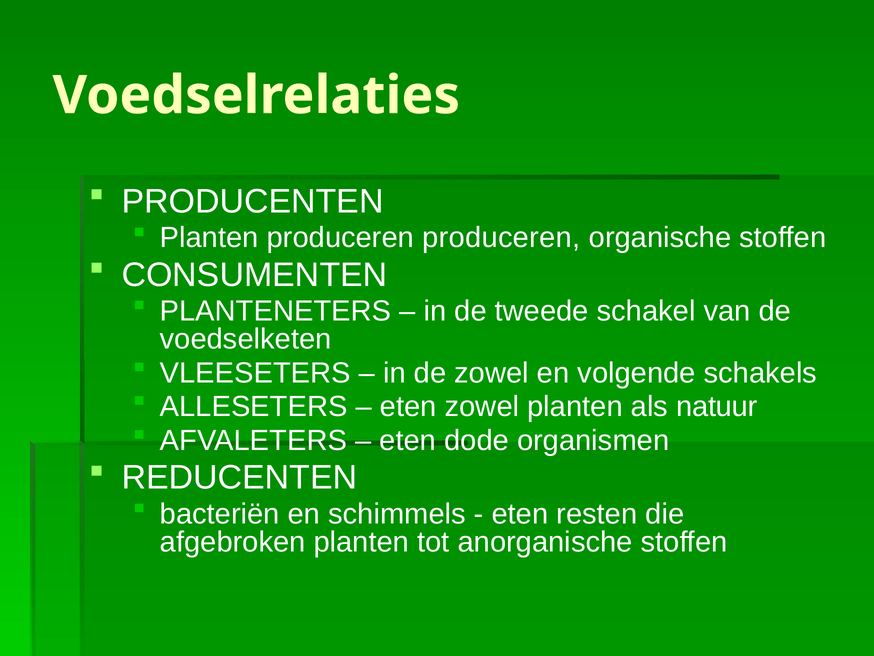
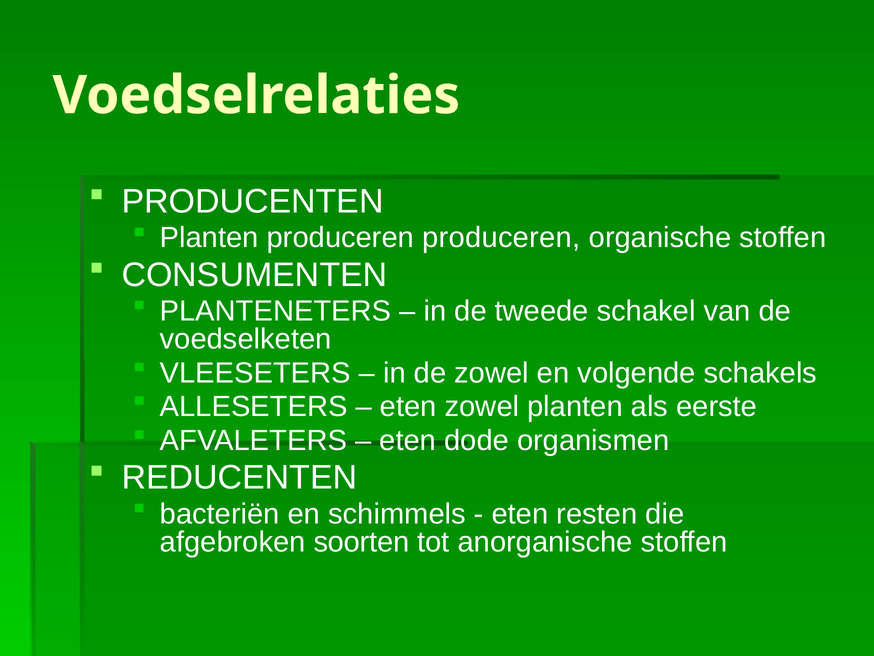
natuur: natuur -> eerste
afgebroken planten: planten -> soorten
